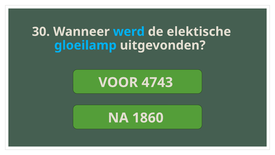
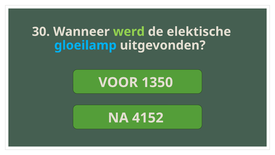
werd colour: light blue -> light green
4743: 4743 -> 1350
1860: 1860 -> 4152
